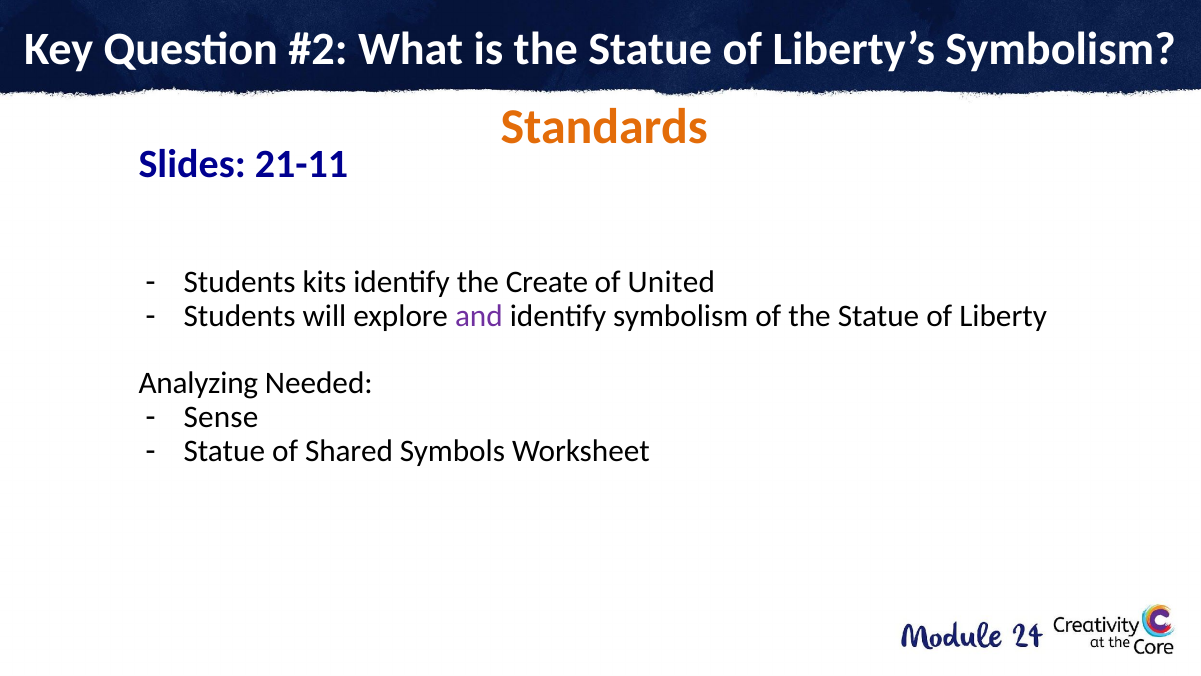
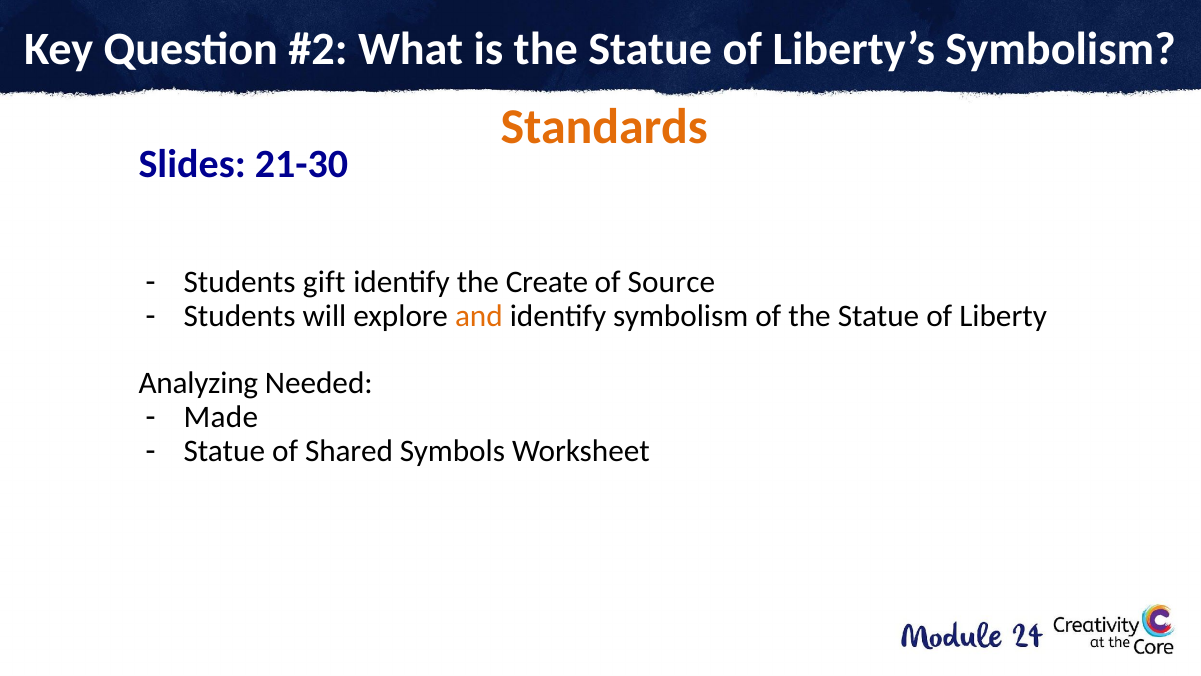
21-11: 21-11 -> 21-30
kits: kits -> gift
United: United -> Source
and colour: purple -> orange
Sense: Sense -> Made
